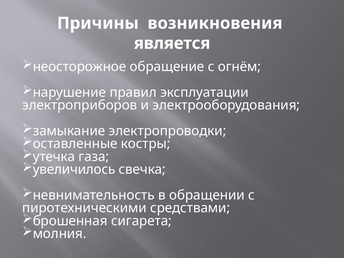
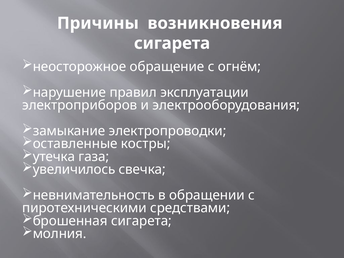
является at (172, 43): является -> сигарета
